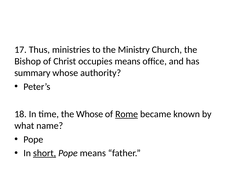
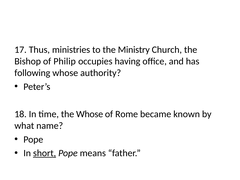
Christ: Christ -> Philip
occupies means: means -> having
summary: summary -> following
Rome underline: present -> none
